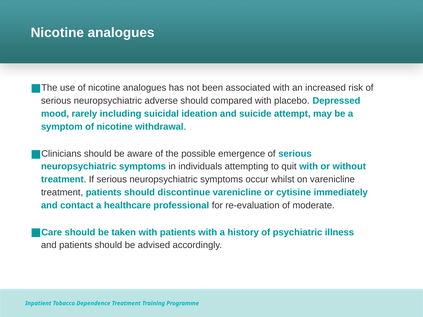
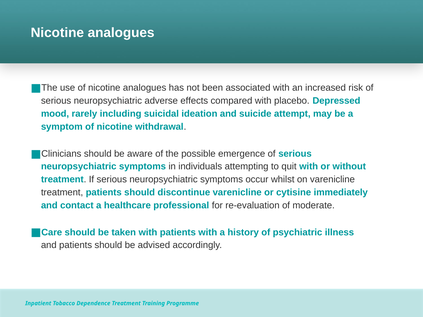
adverse should: should -> effects
